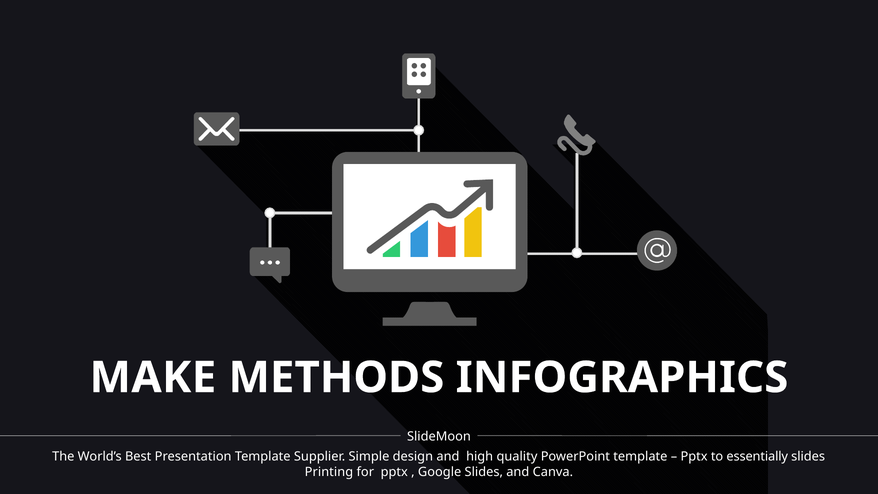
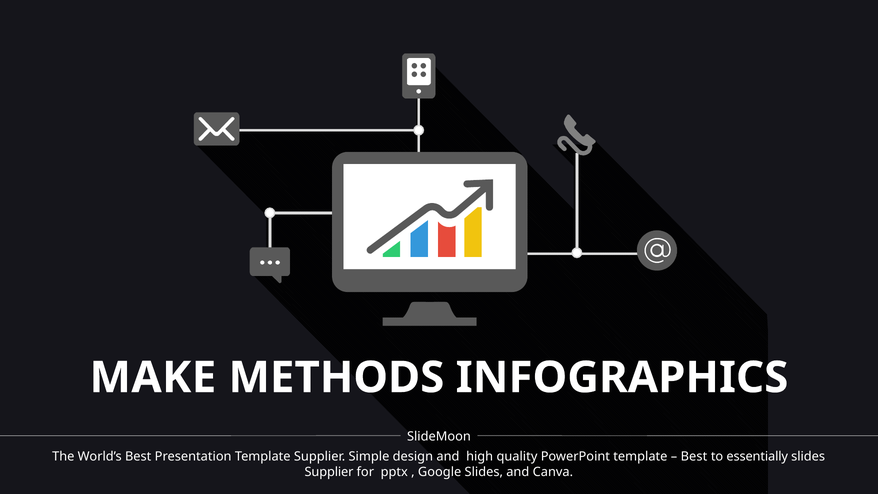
Pptx at (694, 457): Pptx -> Best
Printing at (329, 472): Printing -> Supplier
